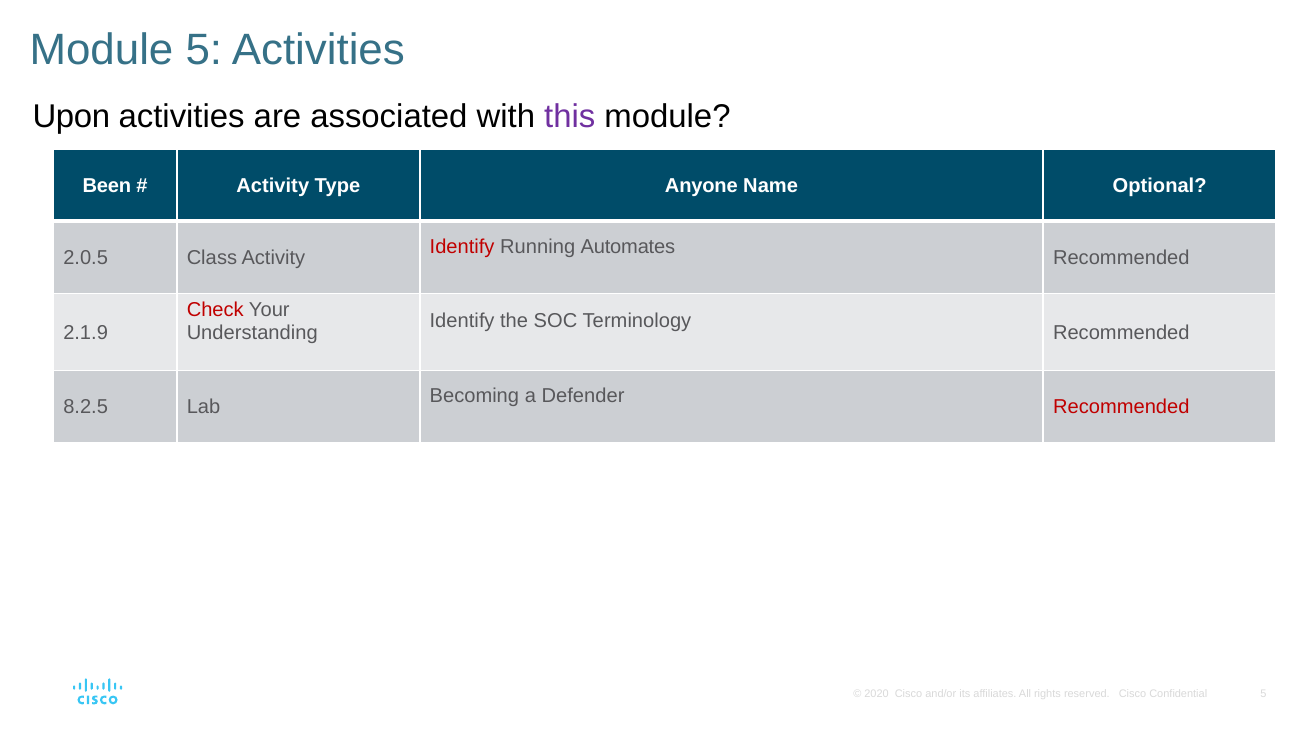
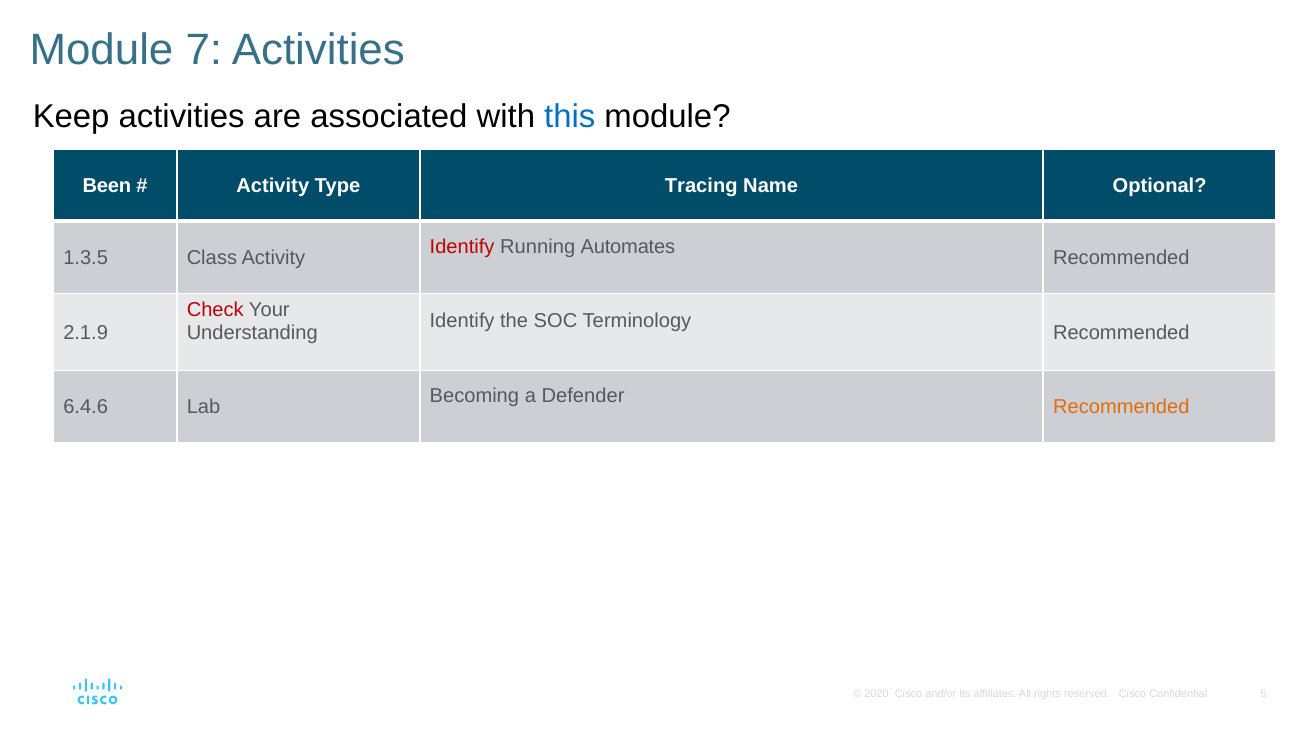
Module 5: 5 -> 7
Upon: Upon -> Keep
this colour: purple -> blue
Anyone: Anyone -> Tracing
2.0.5: 2.0.5 -> 1.3.5
8.2.5: 8.2.5 -> 6.4.6
Recommended at (1121, 407) colour: red -> orange
